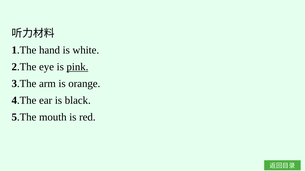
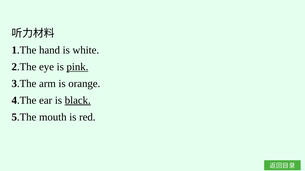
black underline: none -> present
